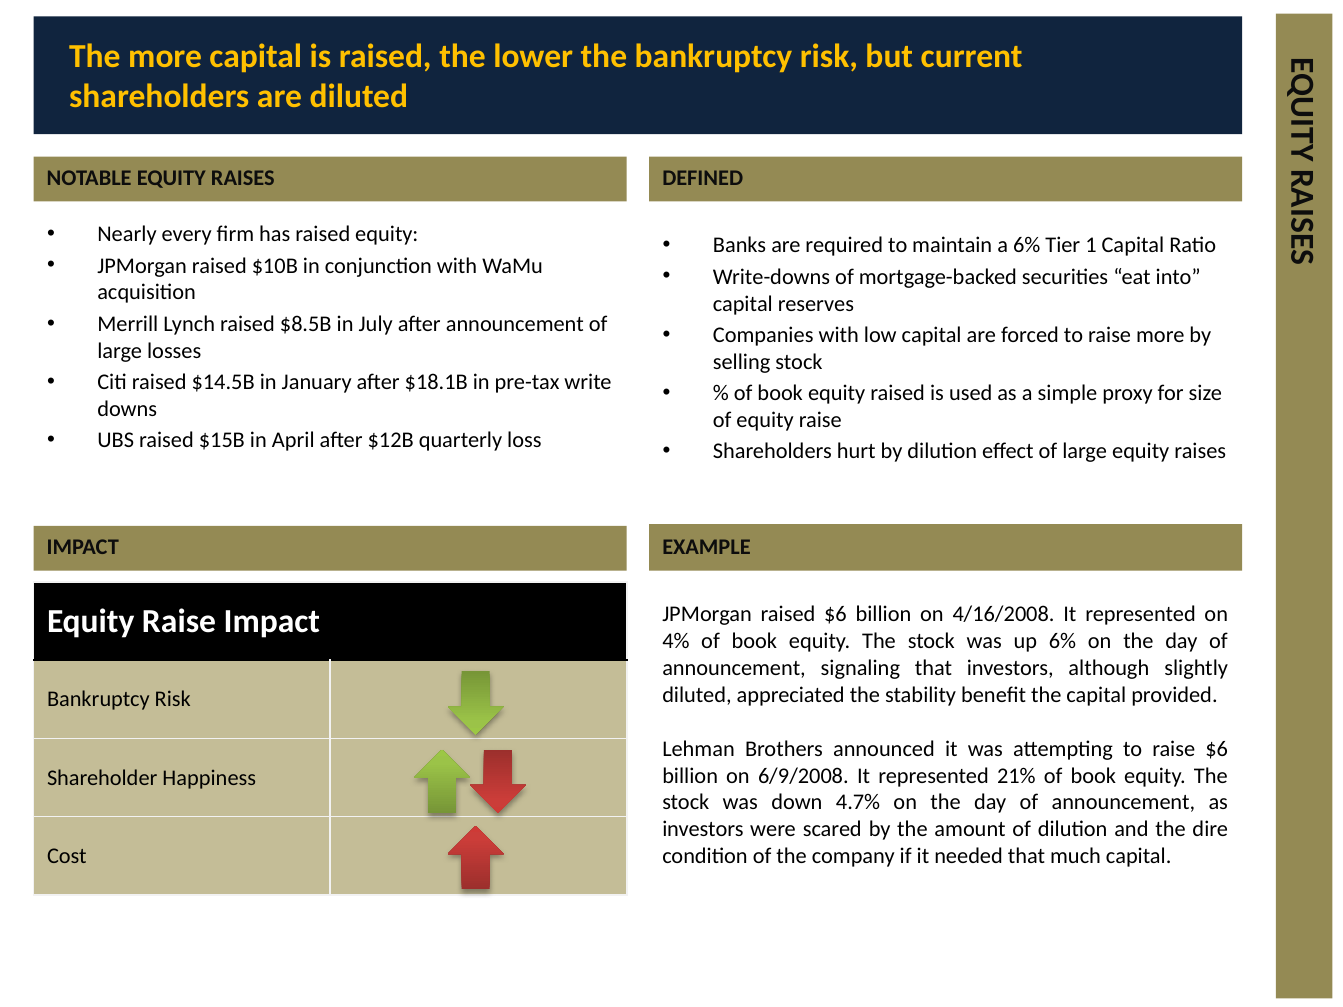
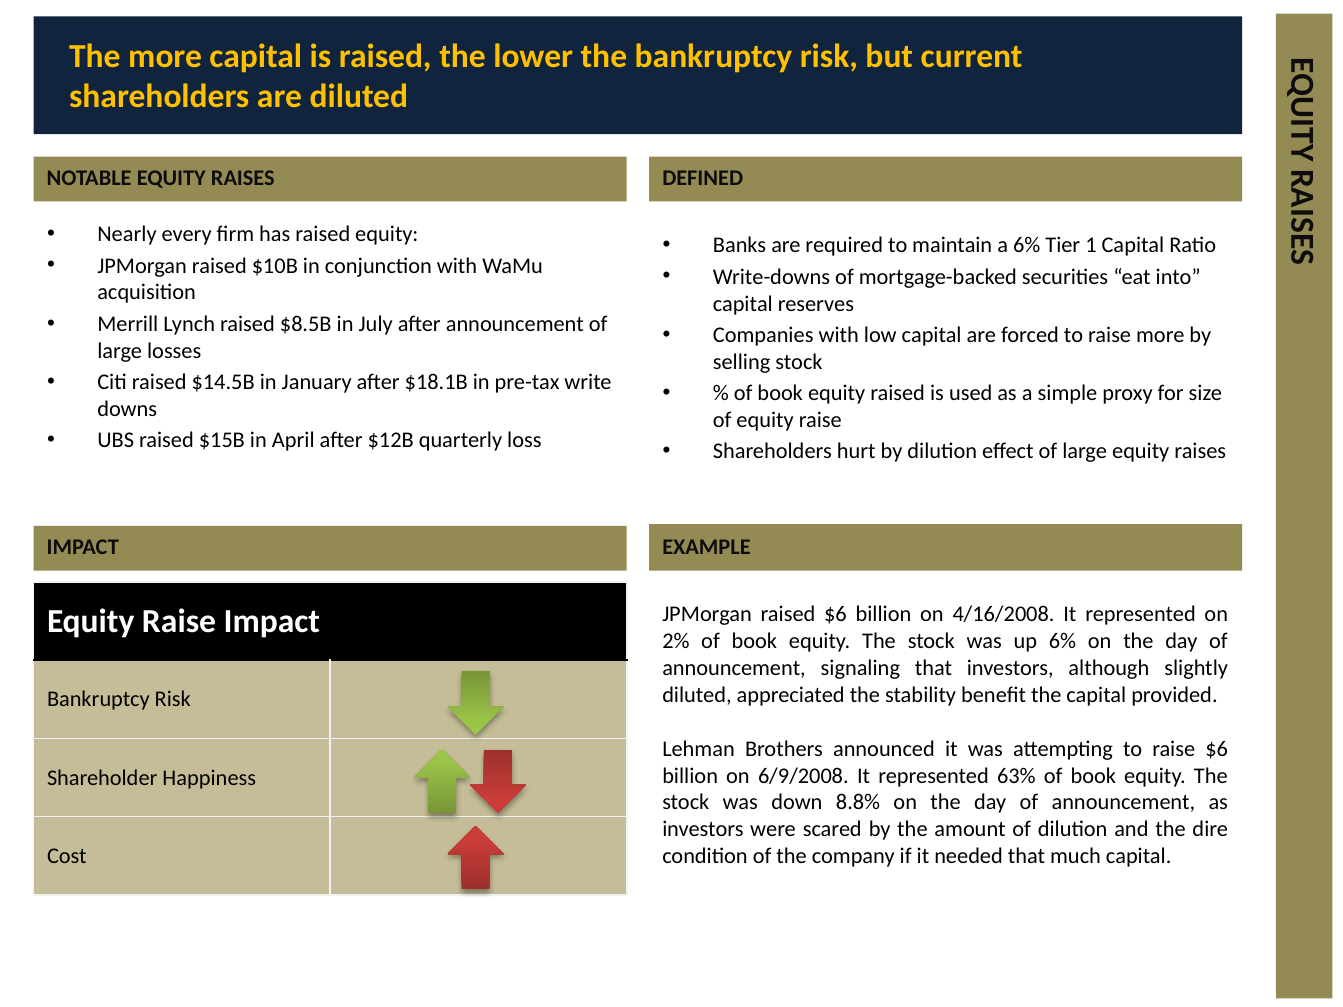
4%: 4% -> 2%
21%: 21% -> 63%
4.7%: 4.7% -> 8.8%
